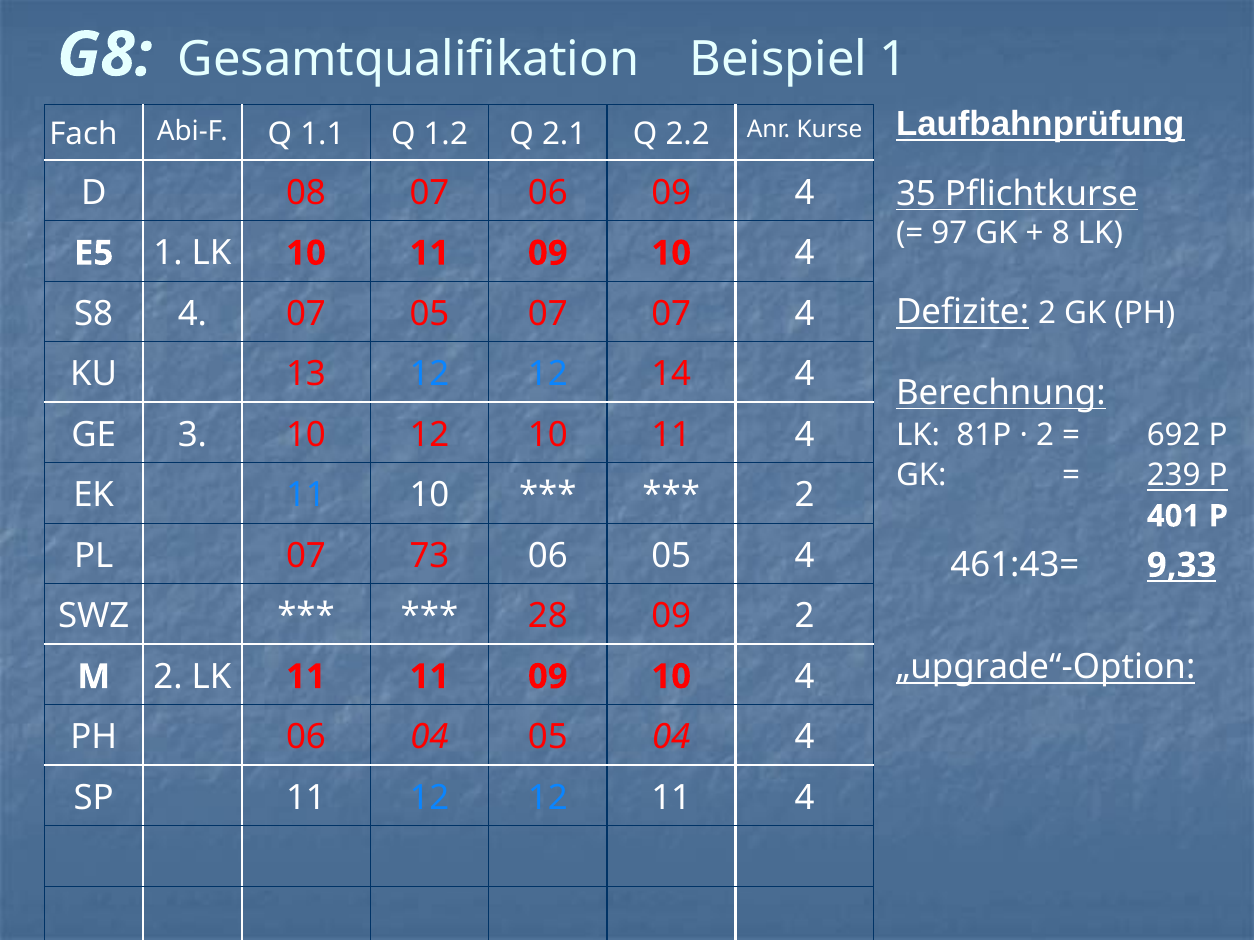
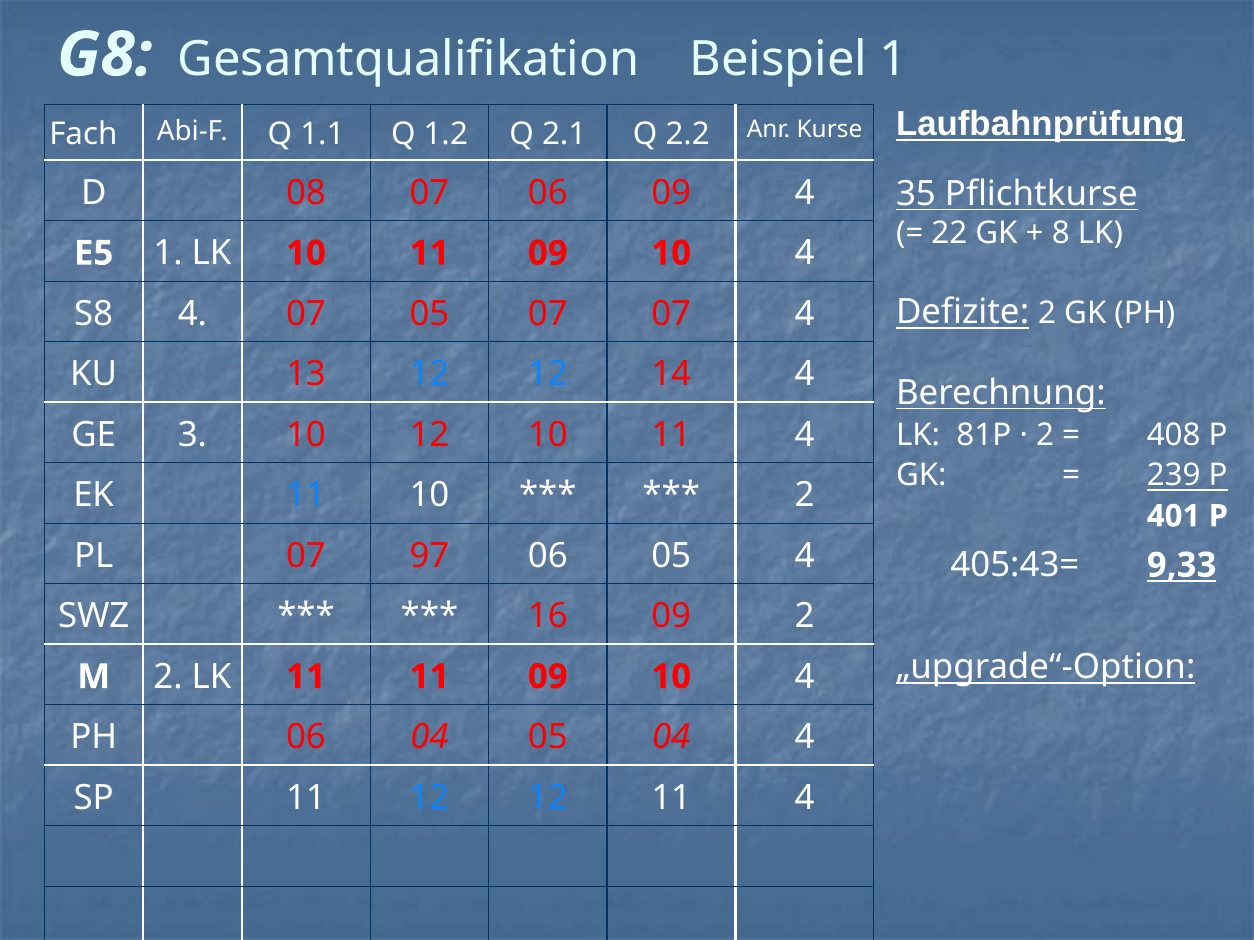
97: 97 -> 22
692: 692 -> 408
73: 73 -> 97
461:43=: 461:43= -> 405:43=
28: 28 -> 16
